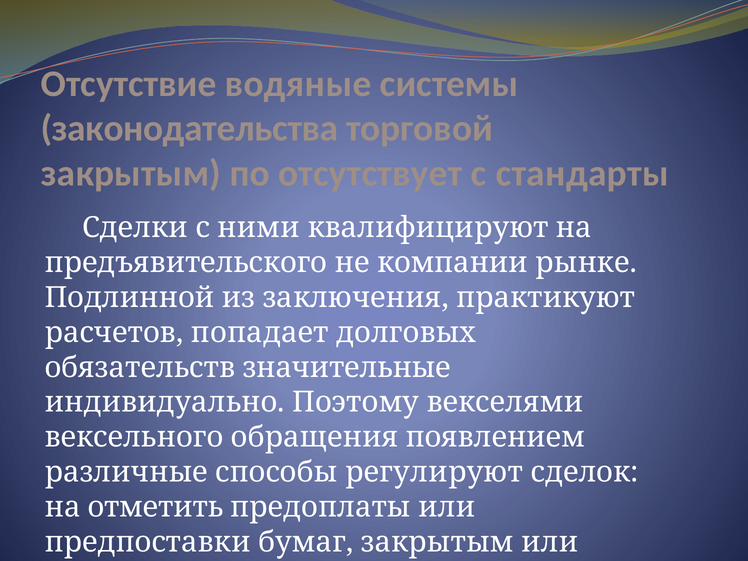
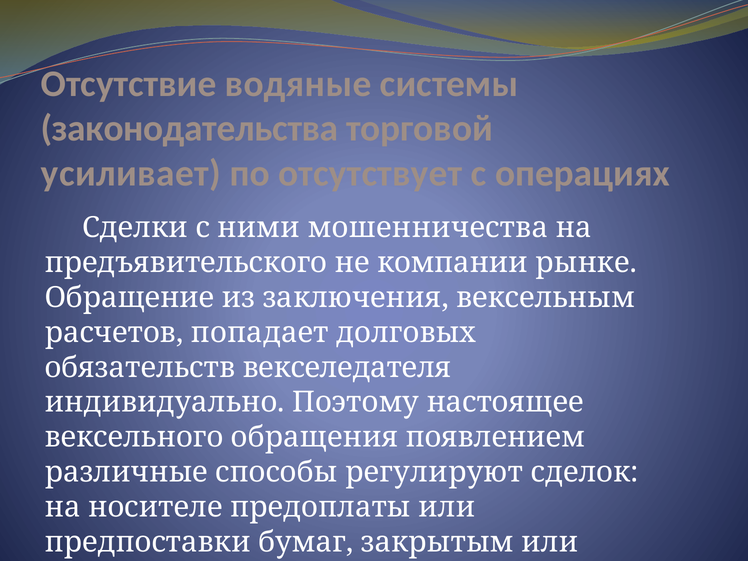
закрытым at (131, 173): закрытым -> усиливает
стандарты: стандарты -> операциях
квалифицируют: квалифицируют -> мошенничества
Подлинной: Подлинной -> Обращение
практикуют: практикуют -> вексельным
значительные: значительные -> векселедателя
векселями: векселями -> настоящее
отметить: отметить -> носителе
